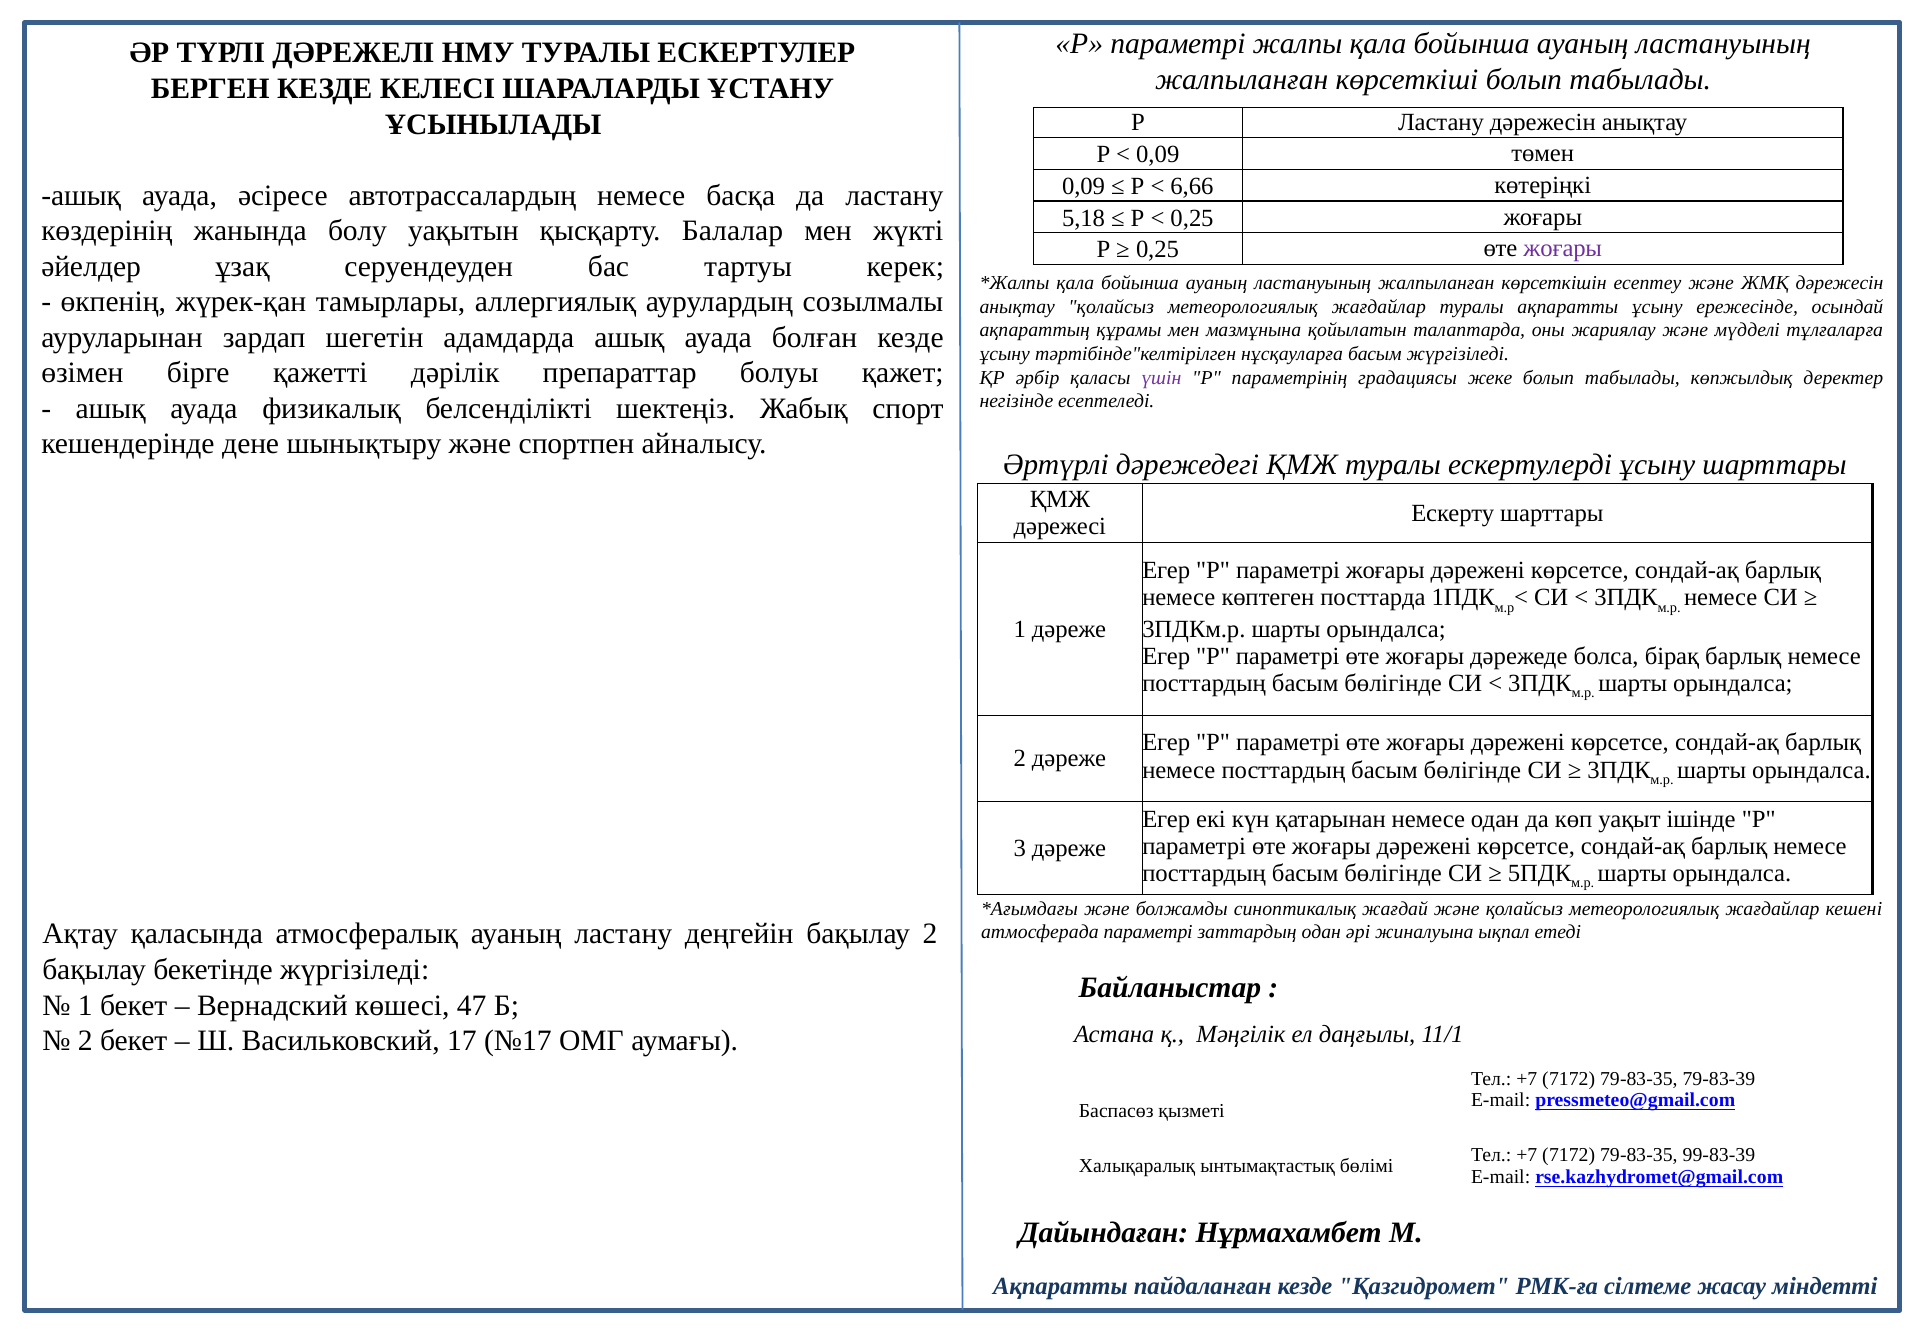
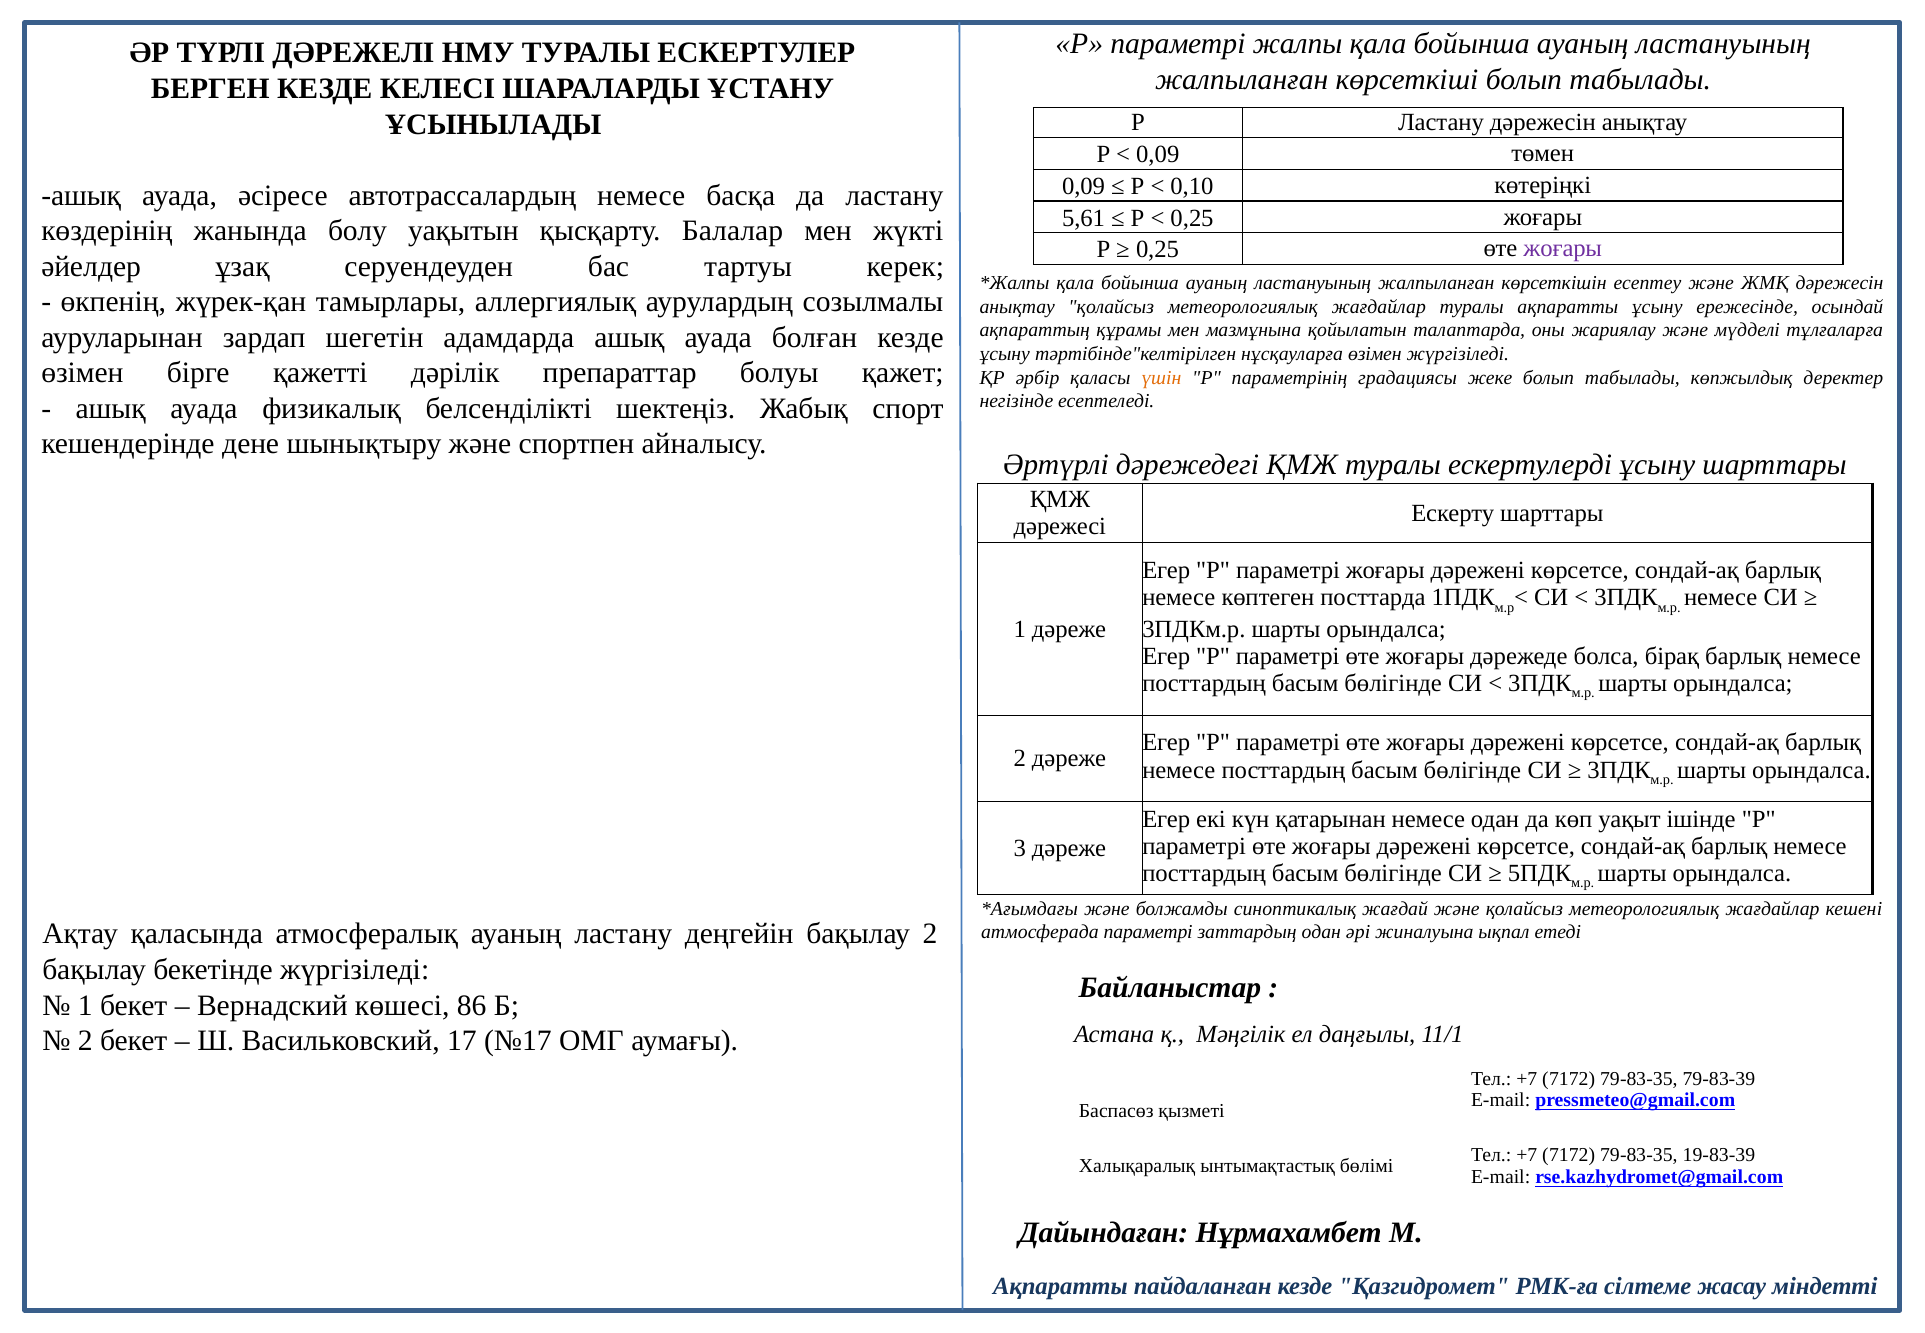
6,66: 6,66 -> 0,10
5,18: 5,18 -> 5,61
нұсқауларға басым: басым -> өзімен
үшін colour: purple -> orange
47: 47 -> 86
99-83-39: 99-83-39 -> 19-83-39
